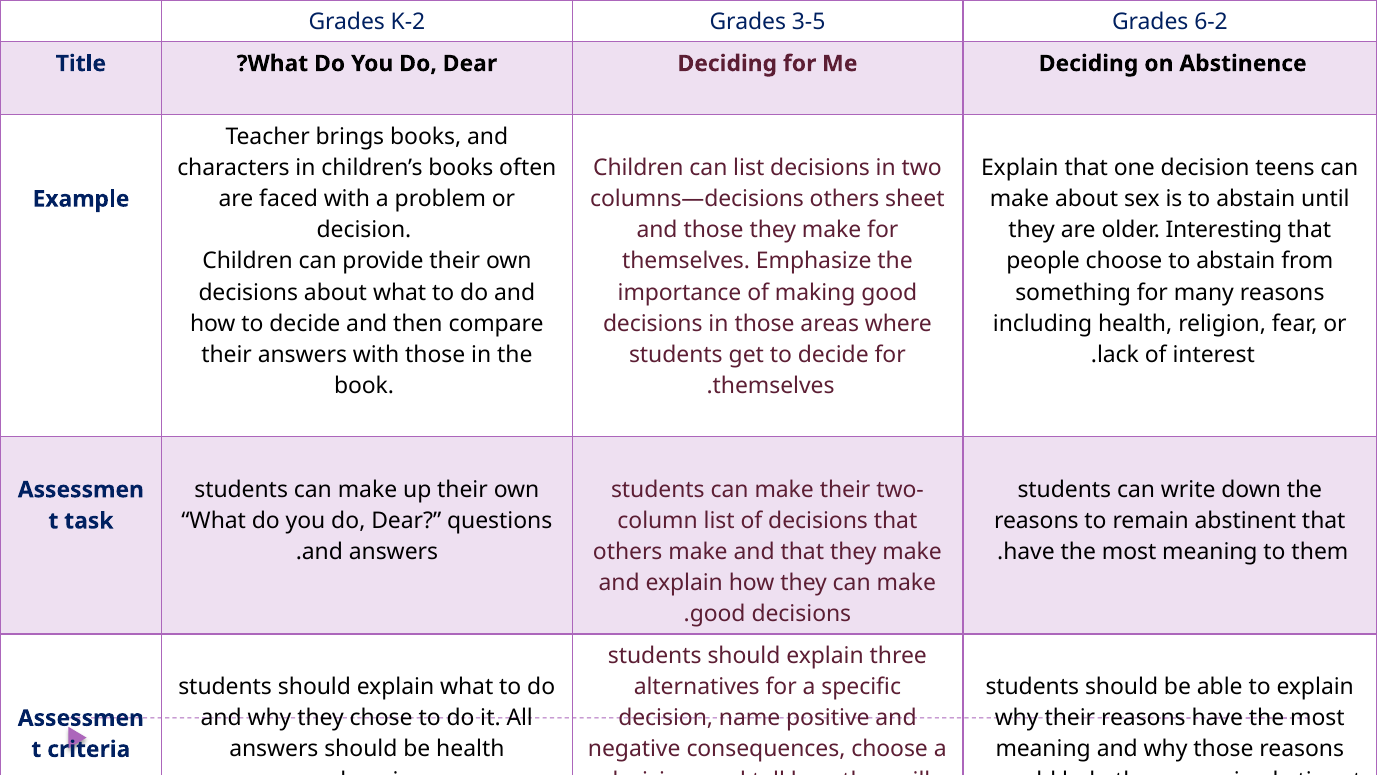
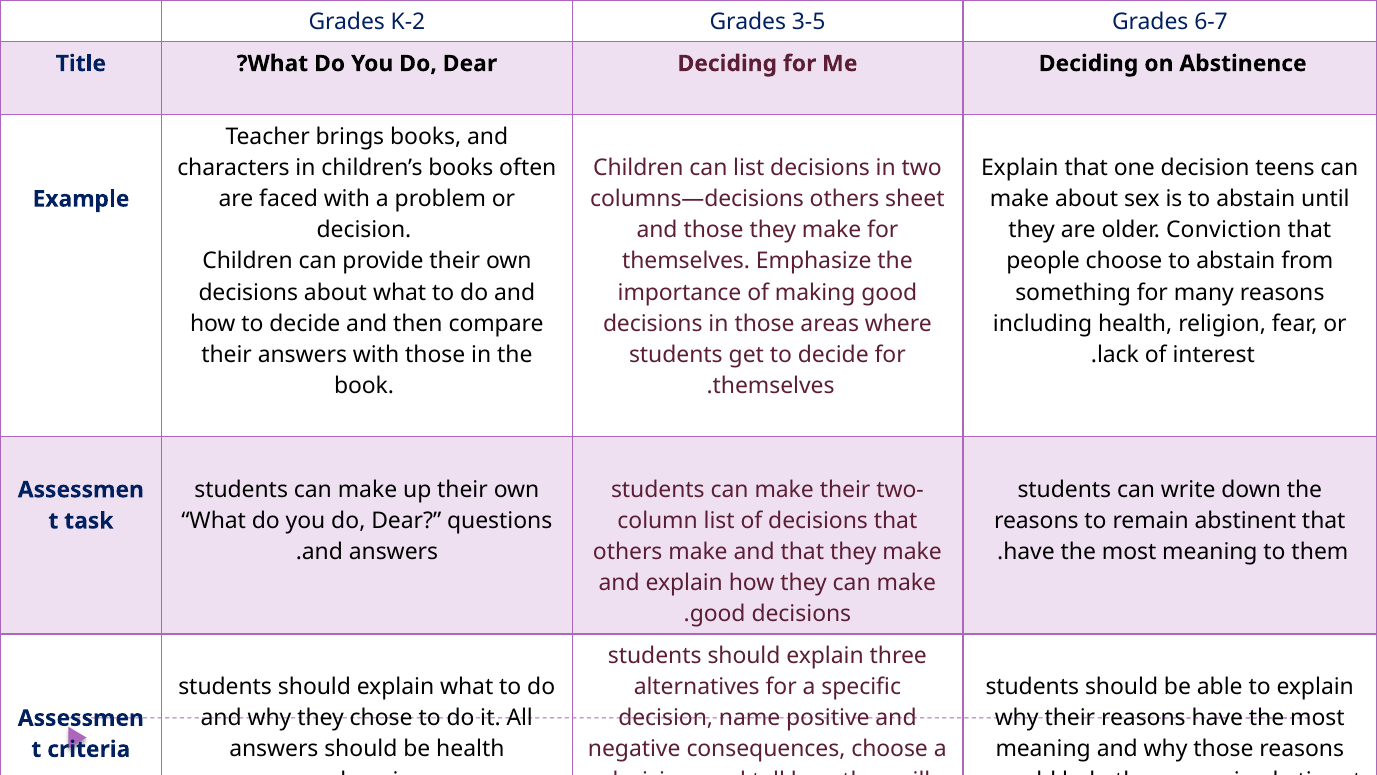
6-2: 6-2 -> 6-7
Interesting: Interesting -> Conviction
